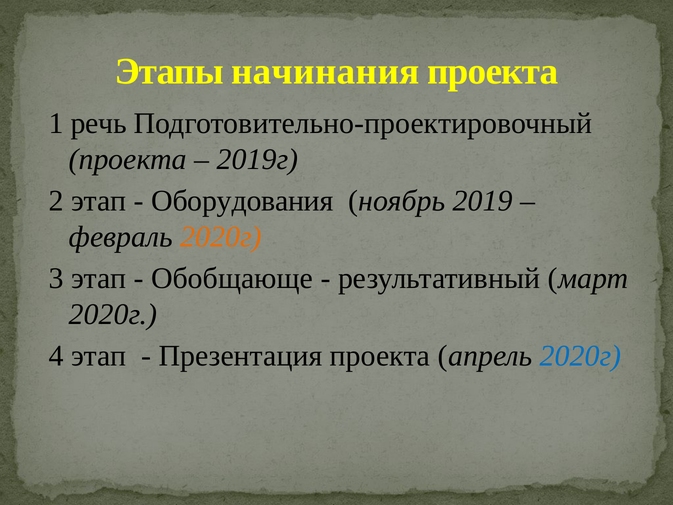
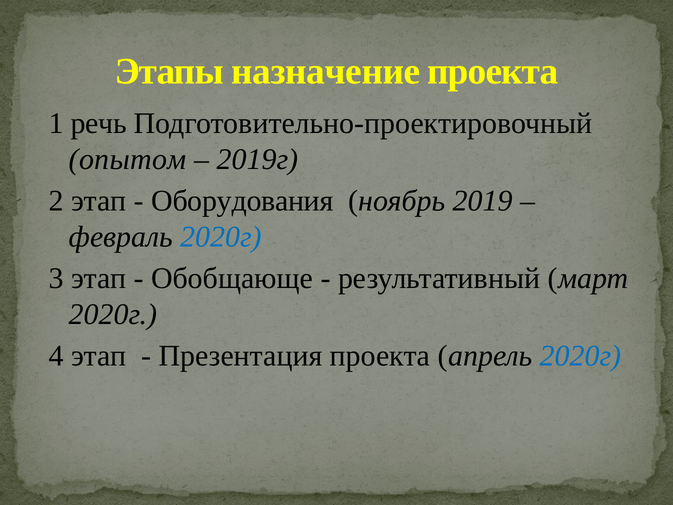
начинания: начинания -> назначение
проекта at (128, 159): проекта -> опытом
2020г at (221, 237) colour: orange -> blue
